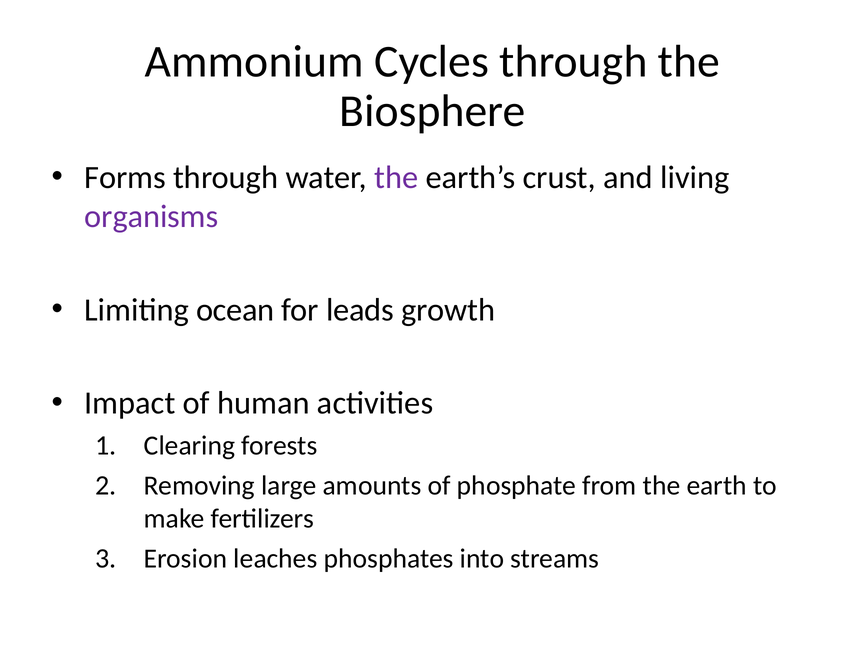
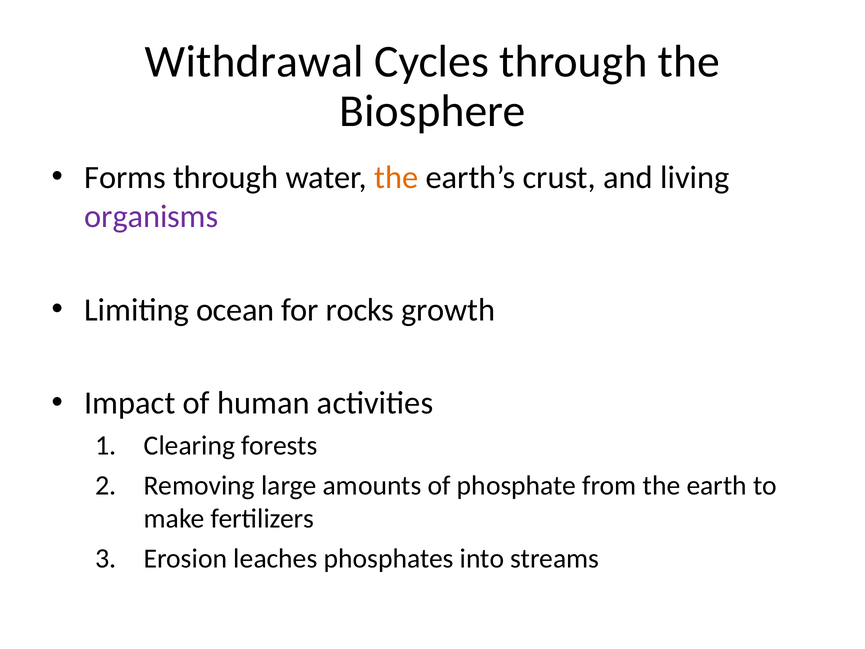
Ammonium: Ammonium -> Withdrawal
the at (396, 177) colour: purple -> orange
leads: leads -> rocks
